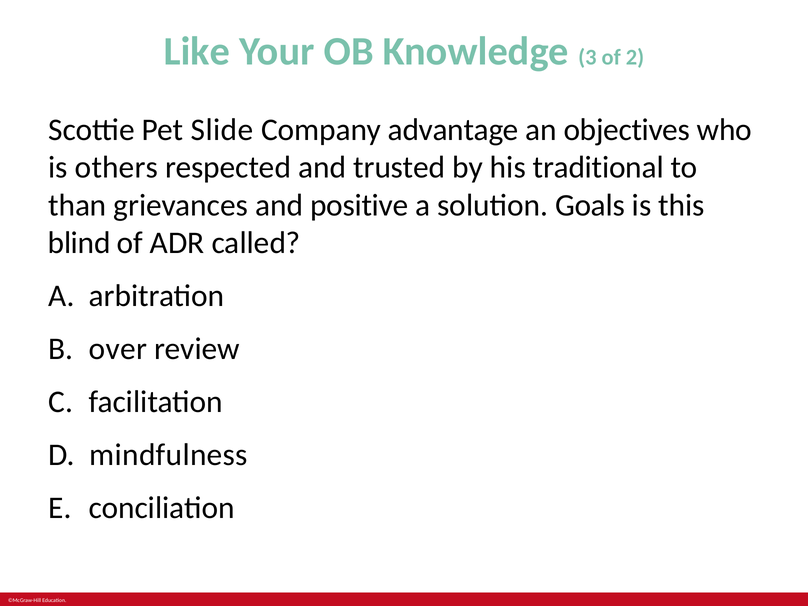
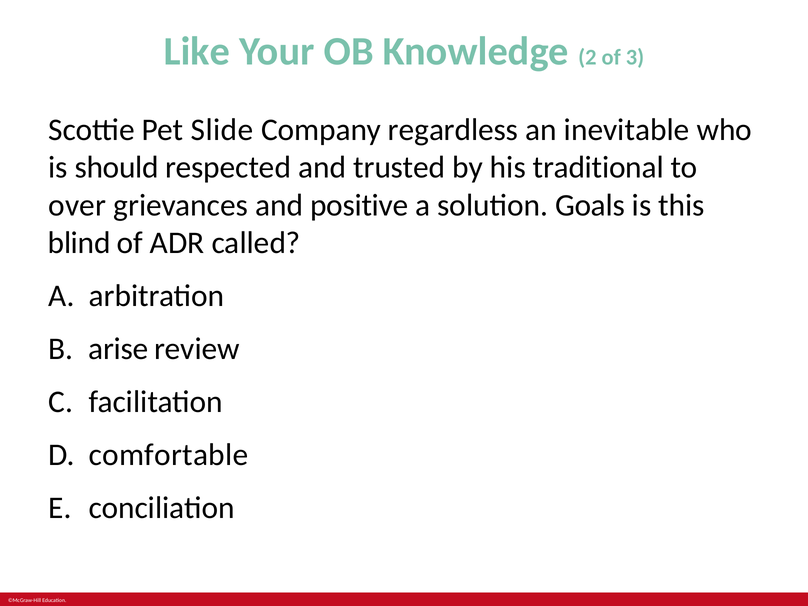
3: 3 -> 2
2: 2 -> 3
advantage: advantage -> regardless
objectives: objectives -> inevitable
others: others -> should
than: than -> over
over: over -> arise
mindfulness: mindfulness -> comfortable
